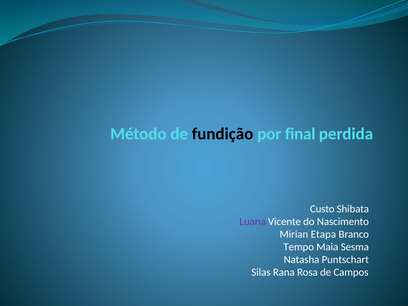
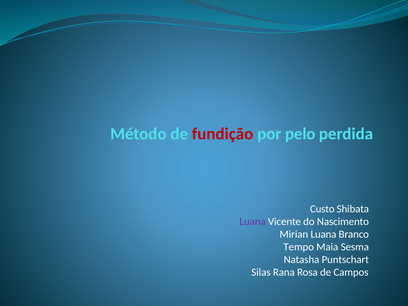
fundição colour: black -> red
final: final -> pelo
Mirian Etapa: Etapa -> Luana
